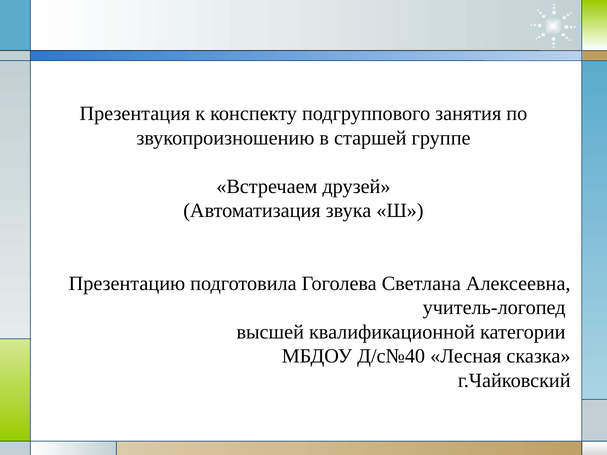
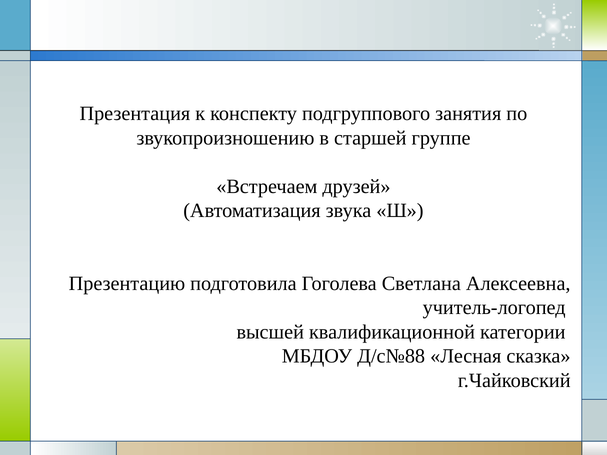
Д/с№40: Д/с№40 -> Д/с№88
